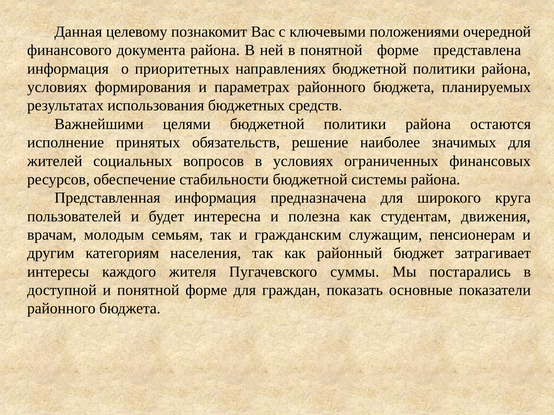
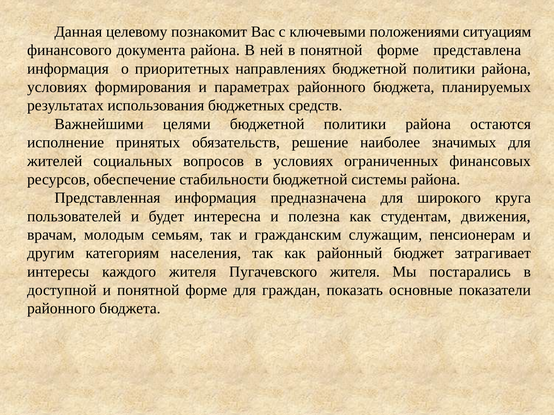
очередной: очередной -> ситуациям
Пугачевского суммы: суммы -> жителя
